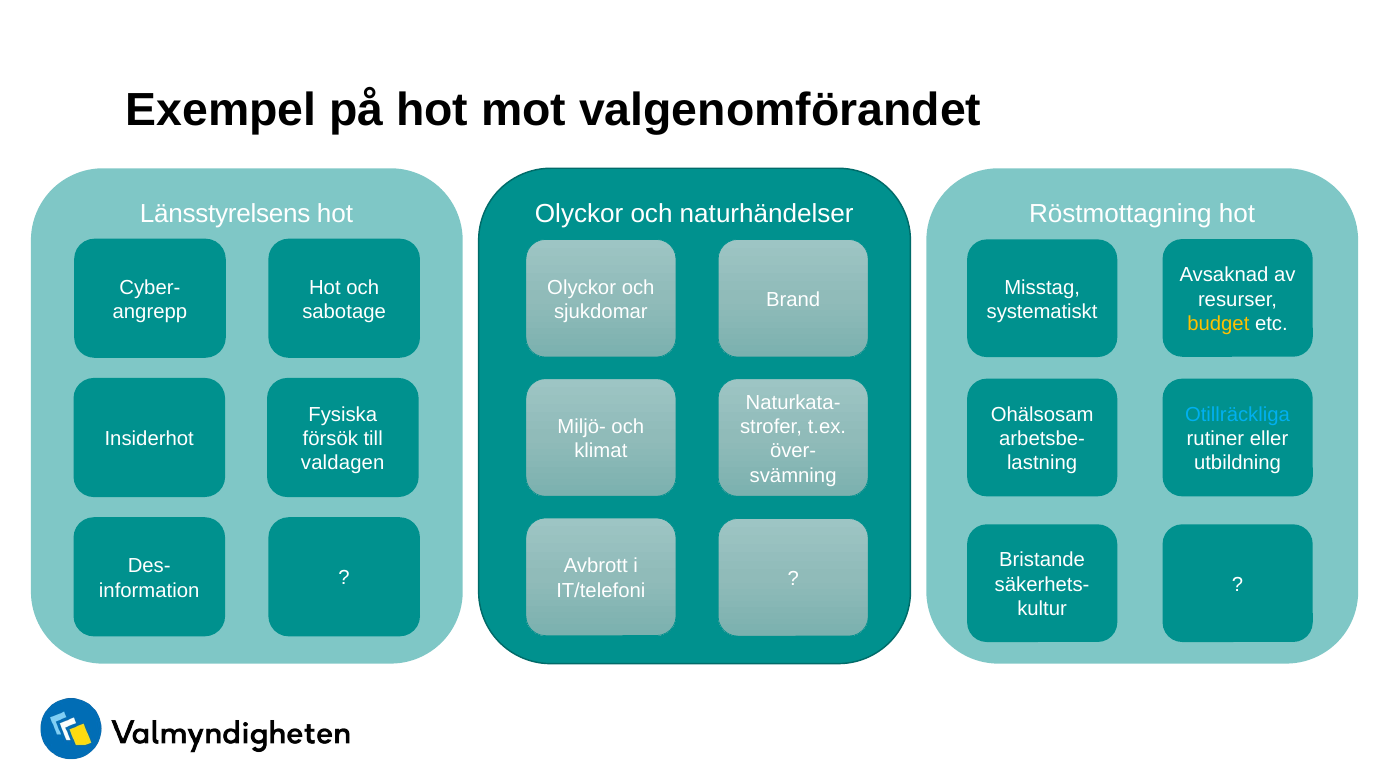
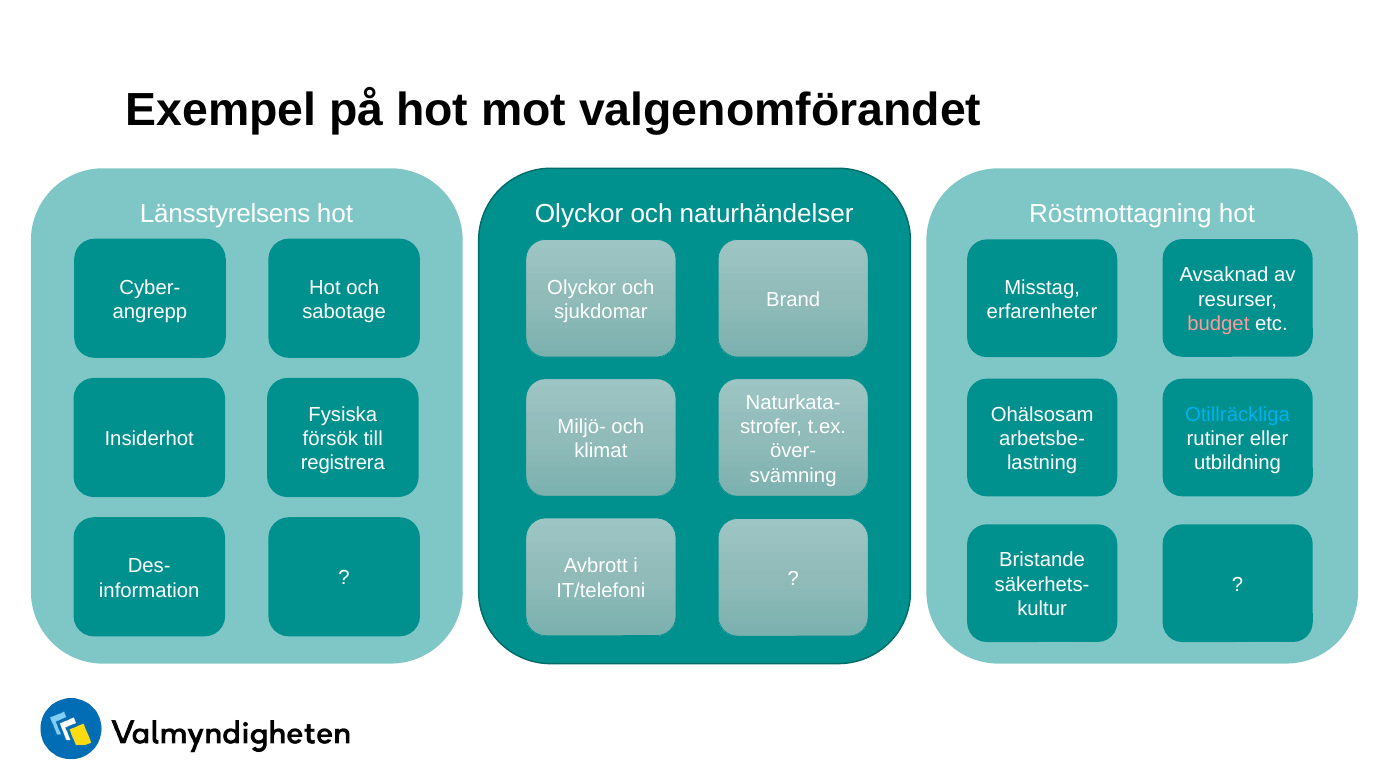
systematiskt: systematiskt -> erfarenheter
budget colour: yellow -> pink
valdagen: valdagen -> registrera
